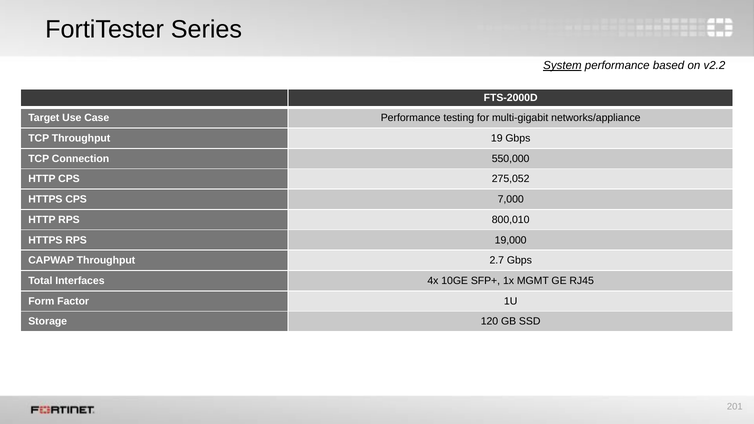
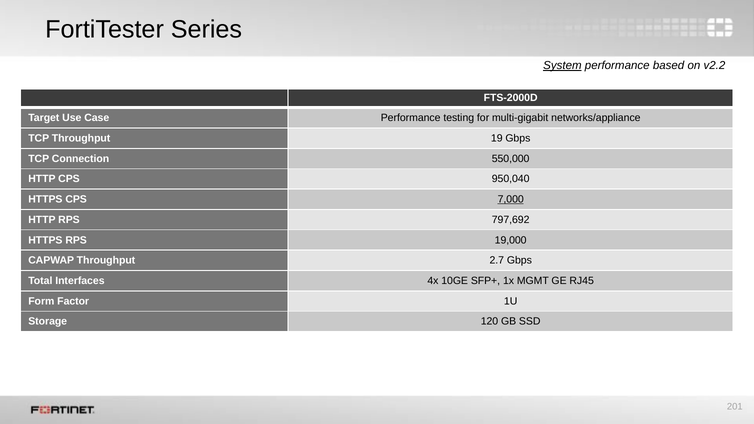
275,052: 275,052 -> 950,040
7,000 underline: none -> present
800,010: 800,010 -> 797,692
